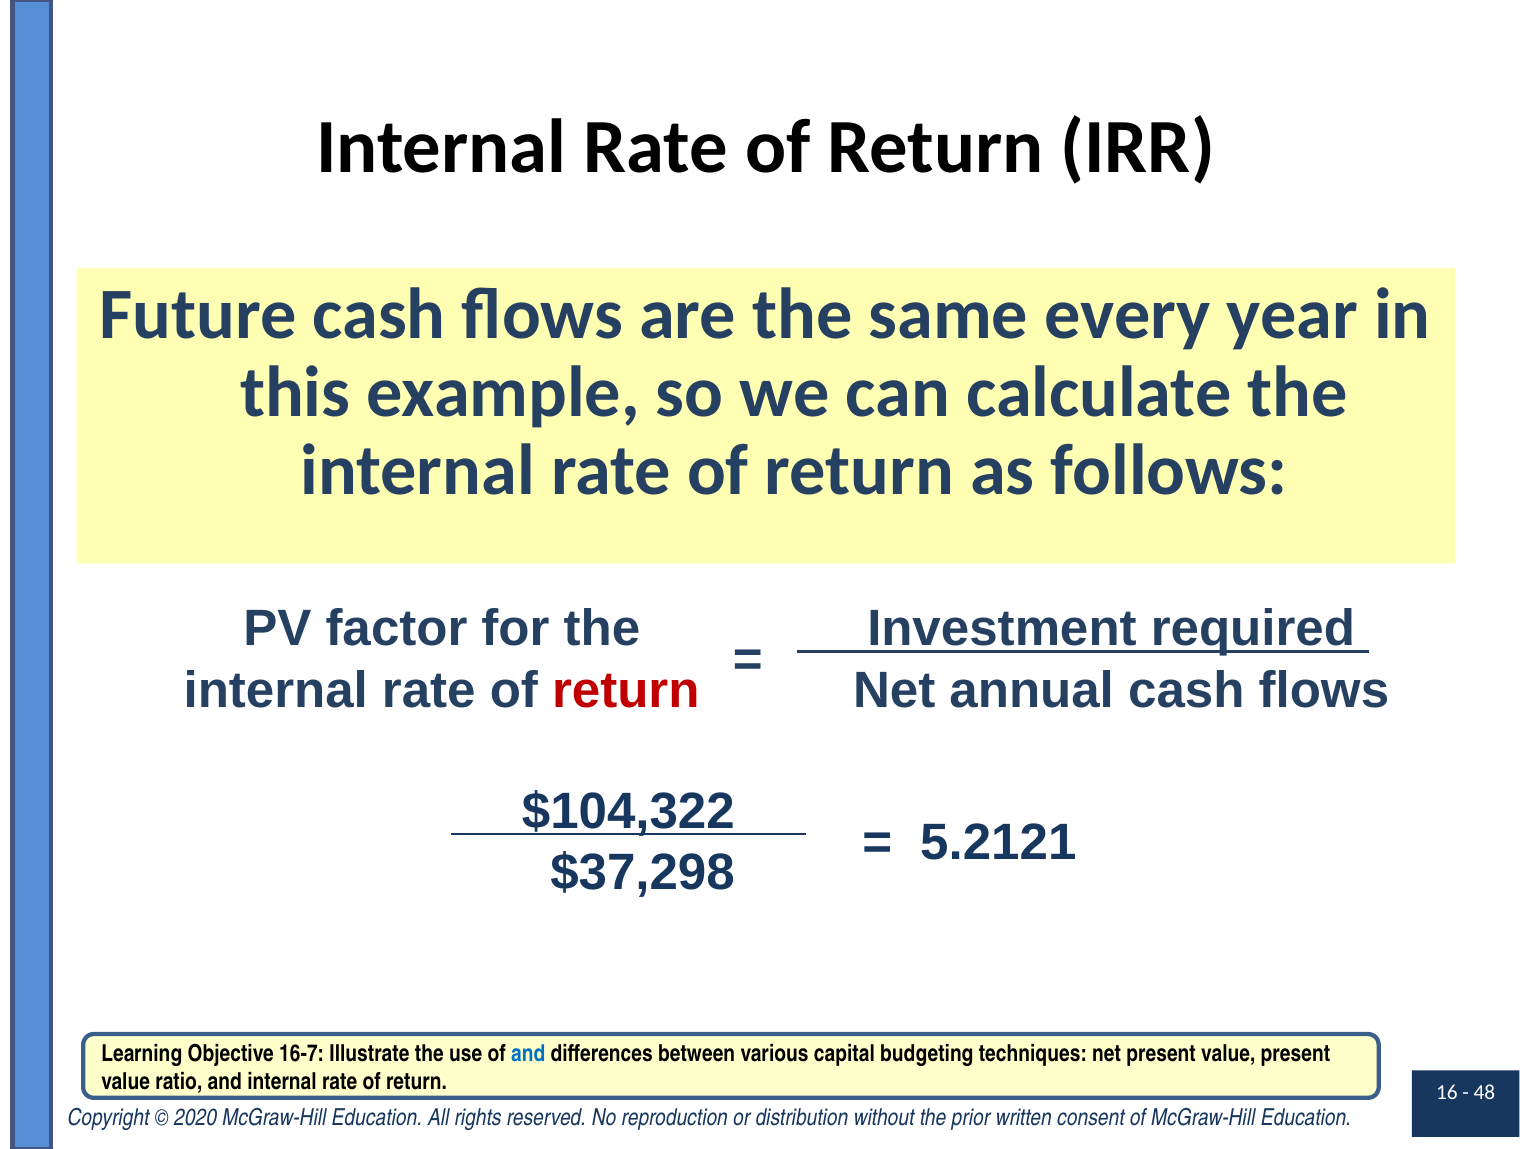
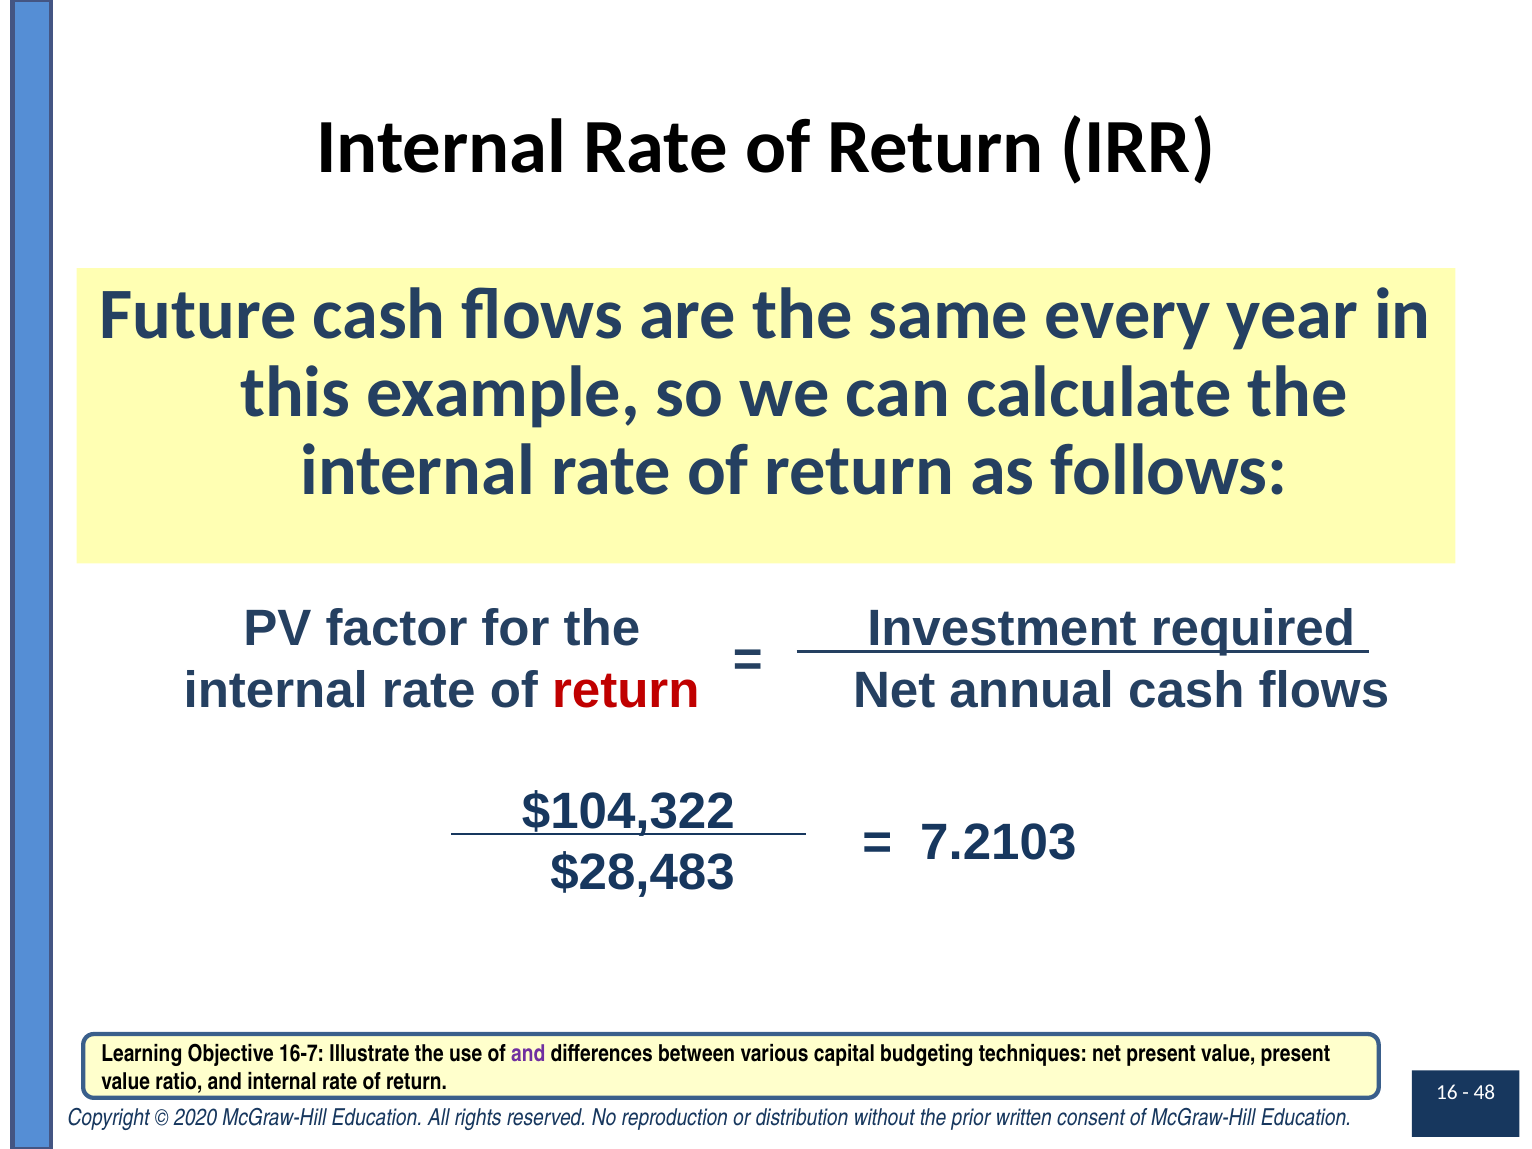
5.2121: 5.2121 -> 7.2103
$37,298: $37,298 -> $28,483
and at (528, 1053) colour: blue -> purple
